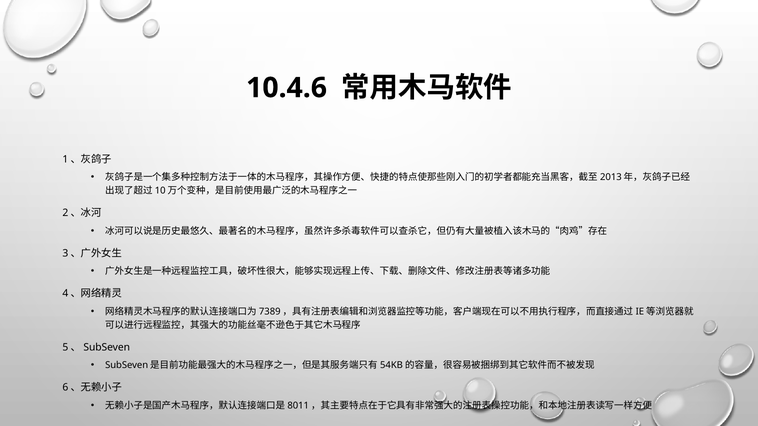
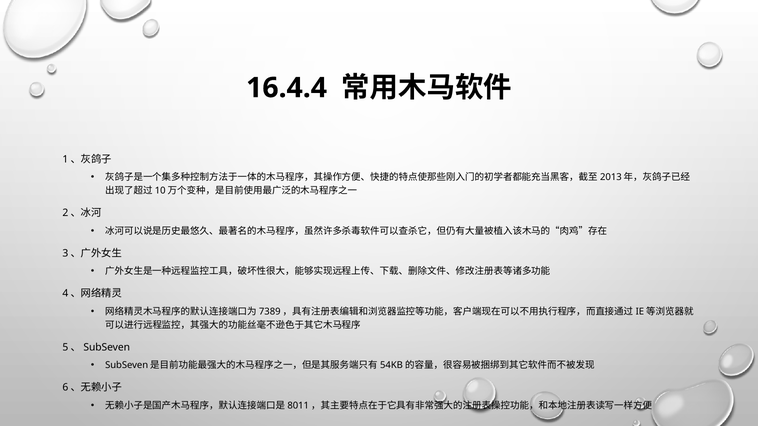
10.4.6: 10.4.6 -> 16.4.4
